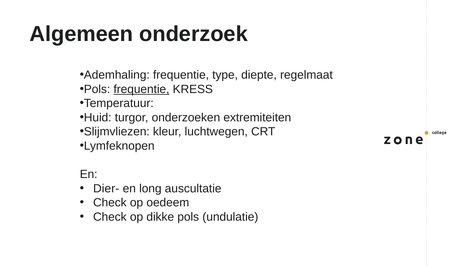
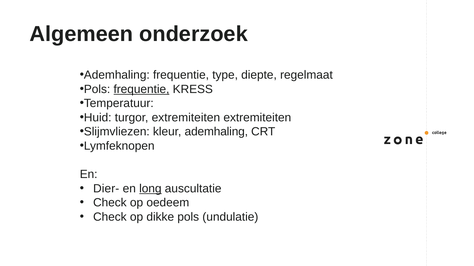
turgor onderzoeken: onderzoeken -> extremiteiten
kleur luchtwegen: luchtwegen -> ademhaling
long underline: none -> present
